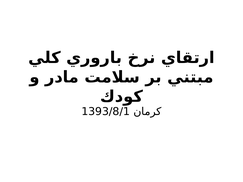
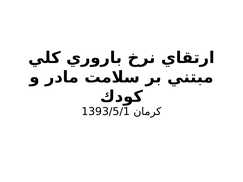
1393/8/1: 1393/8/1 -> 1393/5/1
